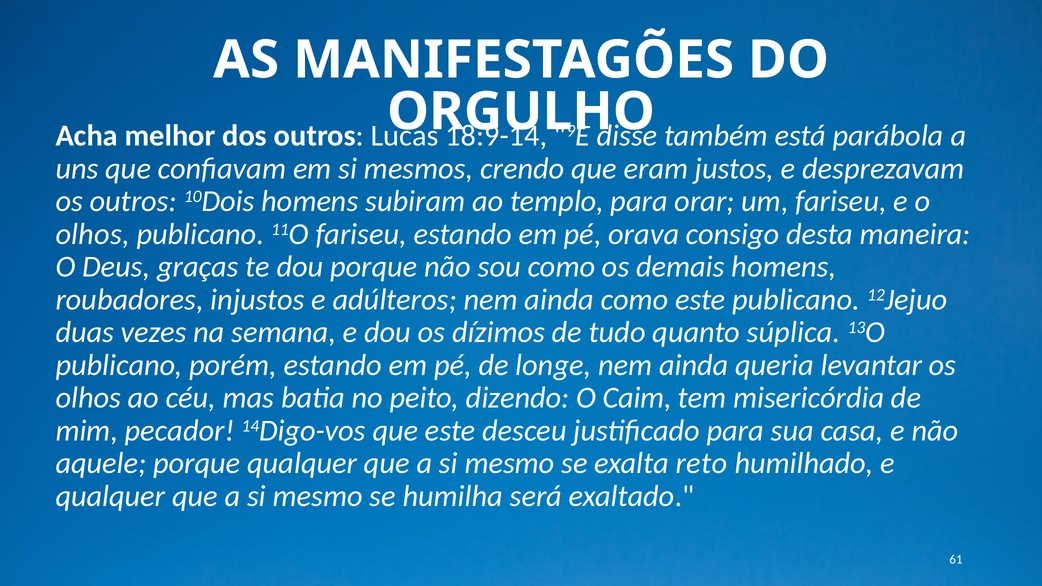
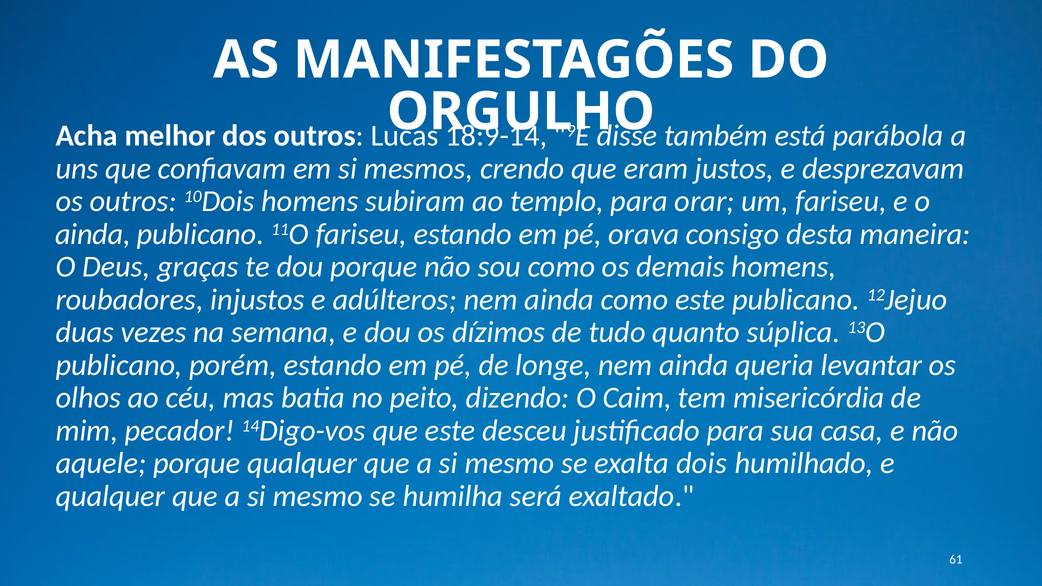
olhos at (93, 234): olhos -> ainda
reto: reto -> dois
